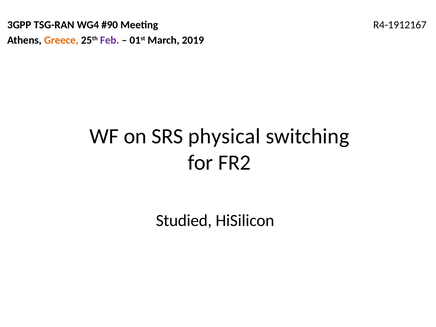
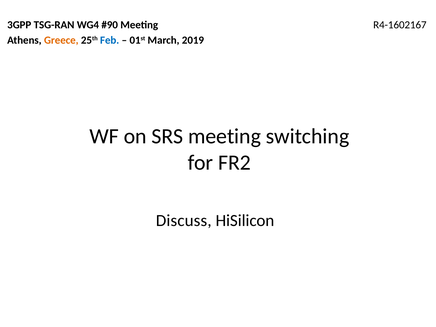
R4-1912167: R4-1912167 -> R4-1602167
Feb colour: purple -> blue
SRS physical: physical -> meeting
Studied: Studied -> Discuss
